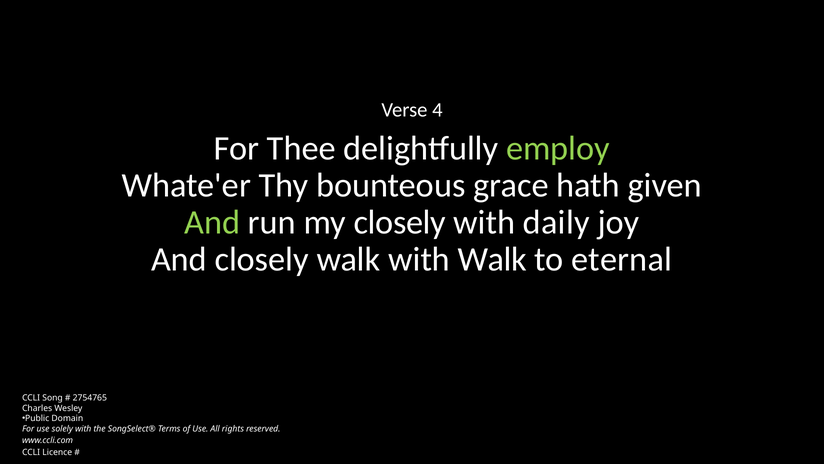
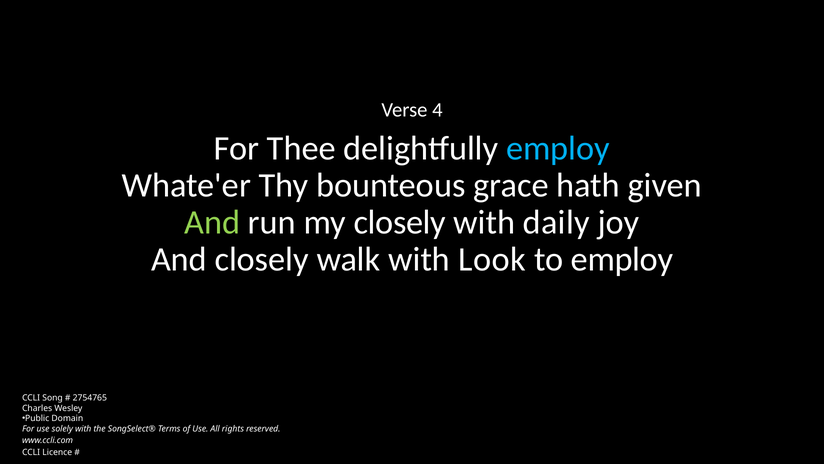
employ at (558, 148) colour: light green -> light blue
with Walk: Walk -> Look
to eternal: eternal -> employ
